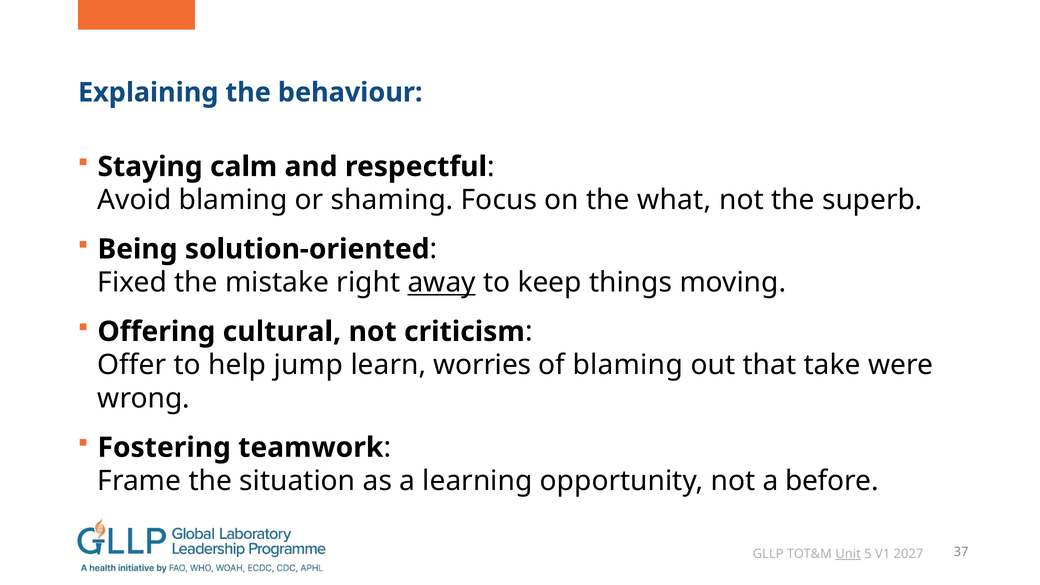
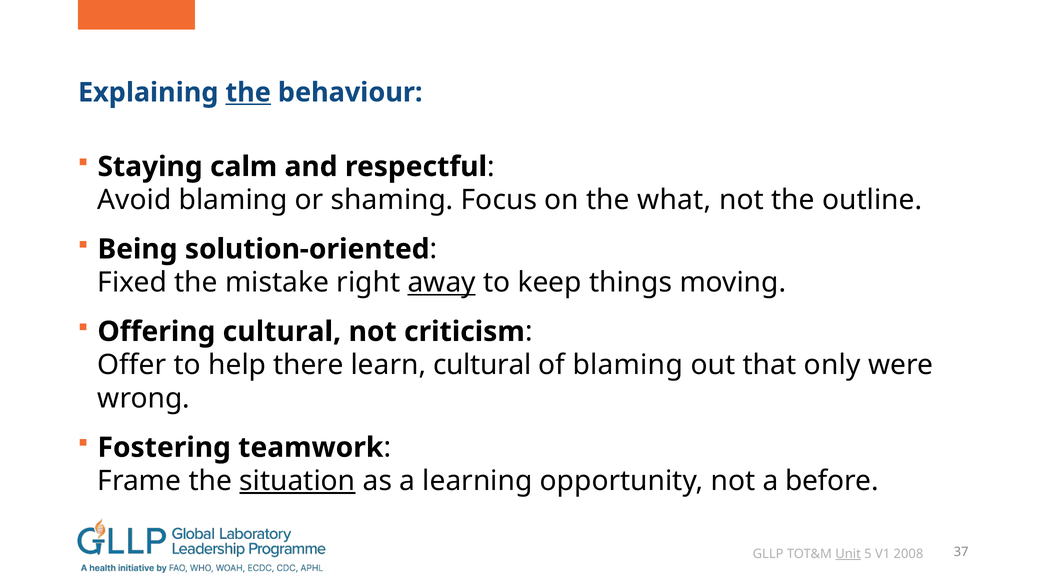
the at (248, 92) underline: none -> present
superb: superb -> outline
jump: jump -> there
learn worries: worries -> cultural
take: take -> only
situation underline: none -> present
2027: 2027 -> 2008
